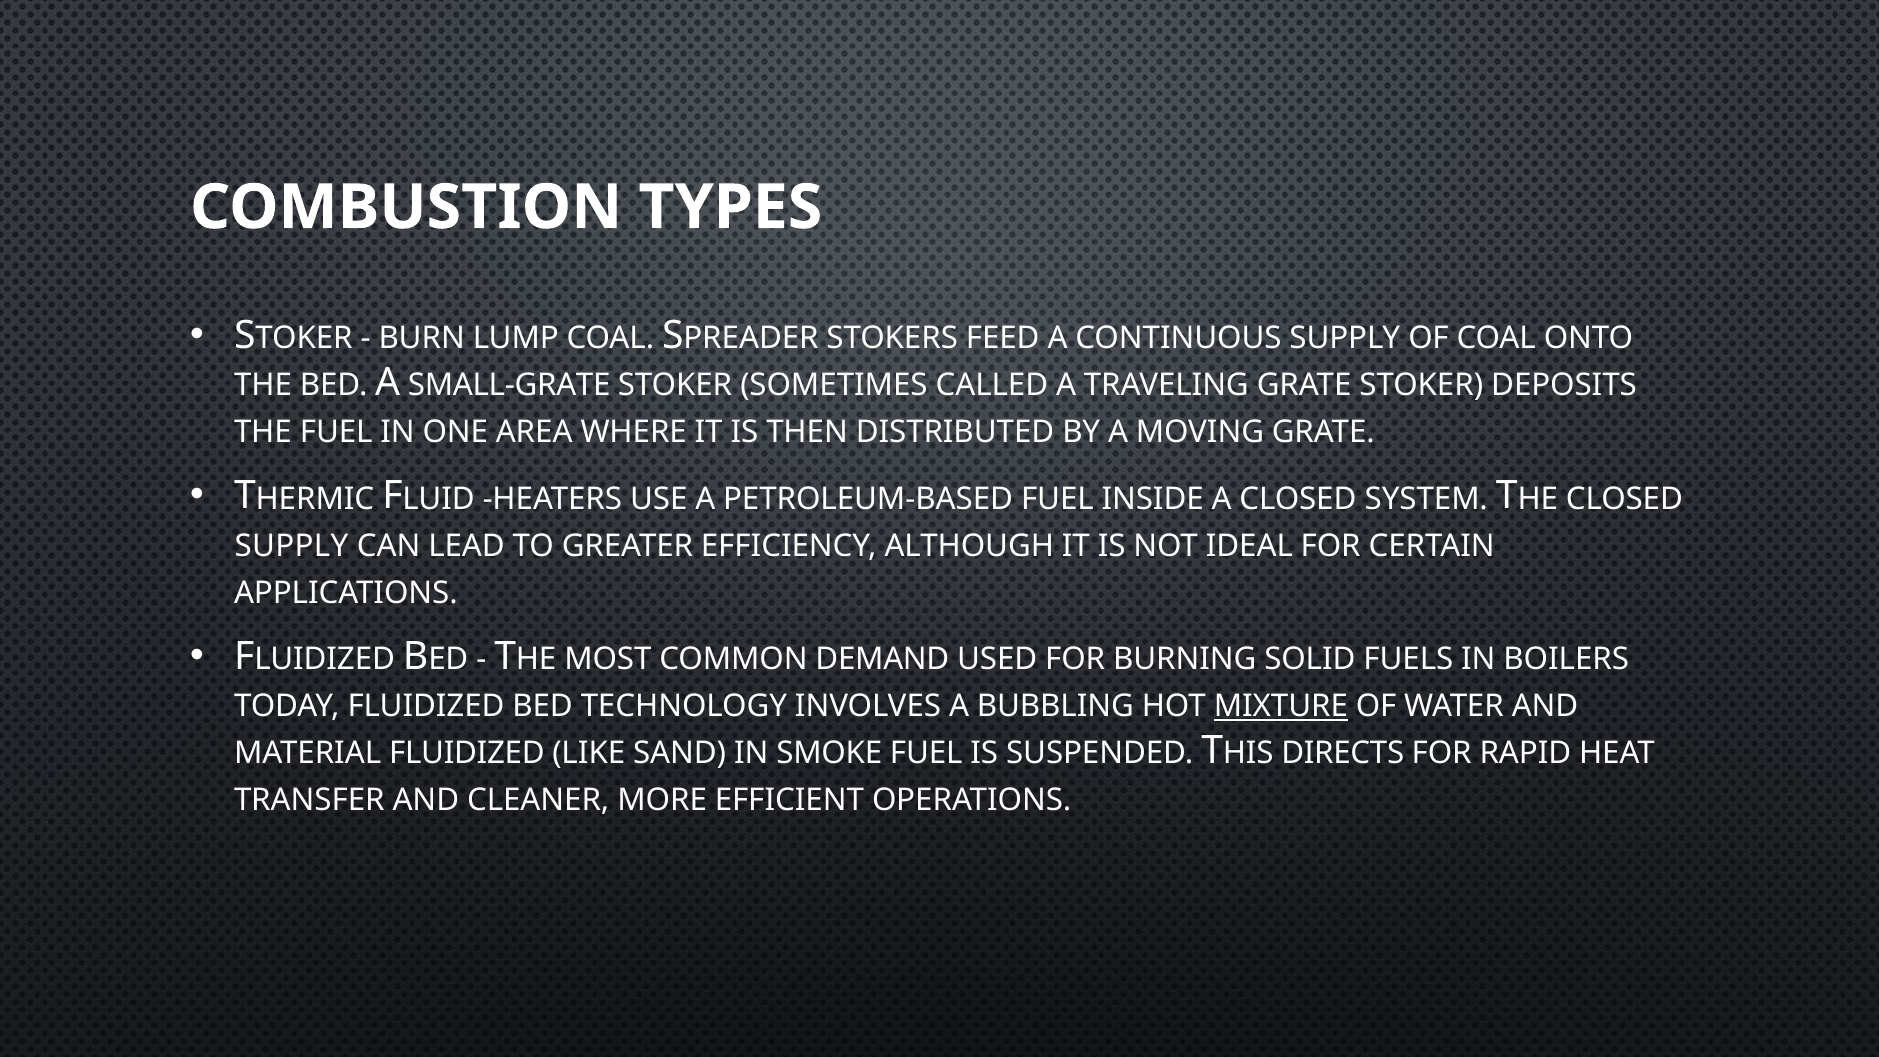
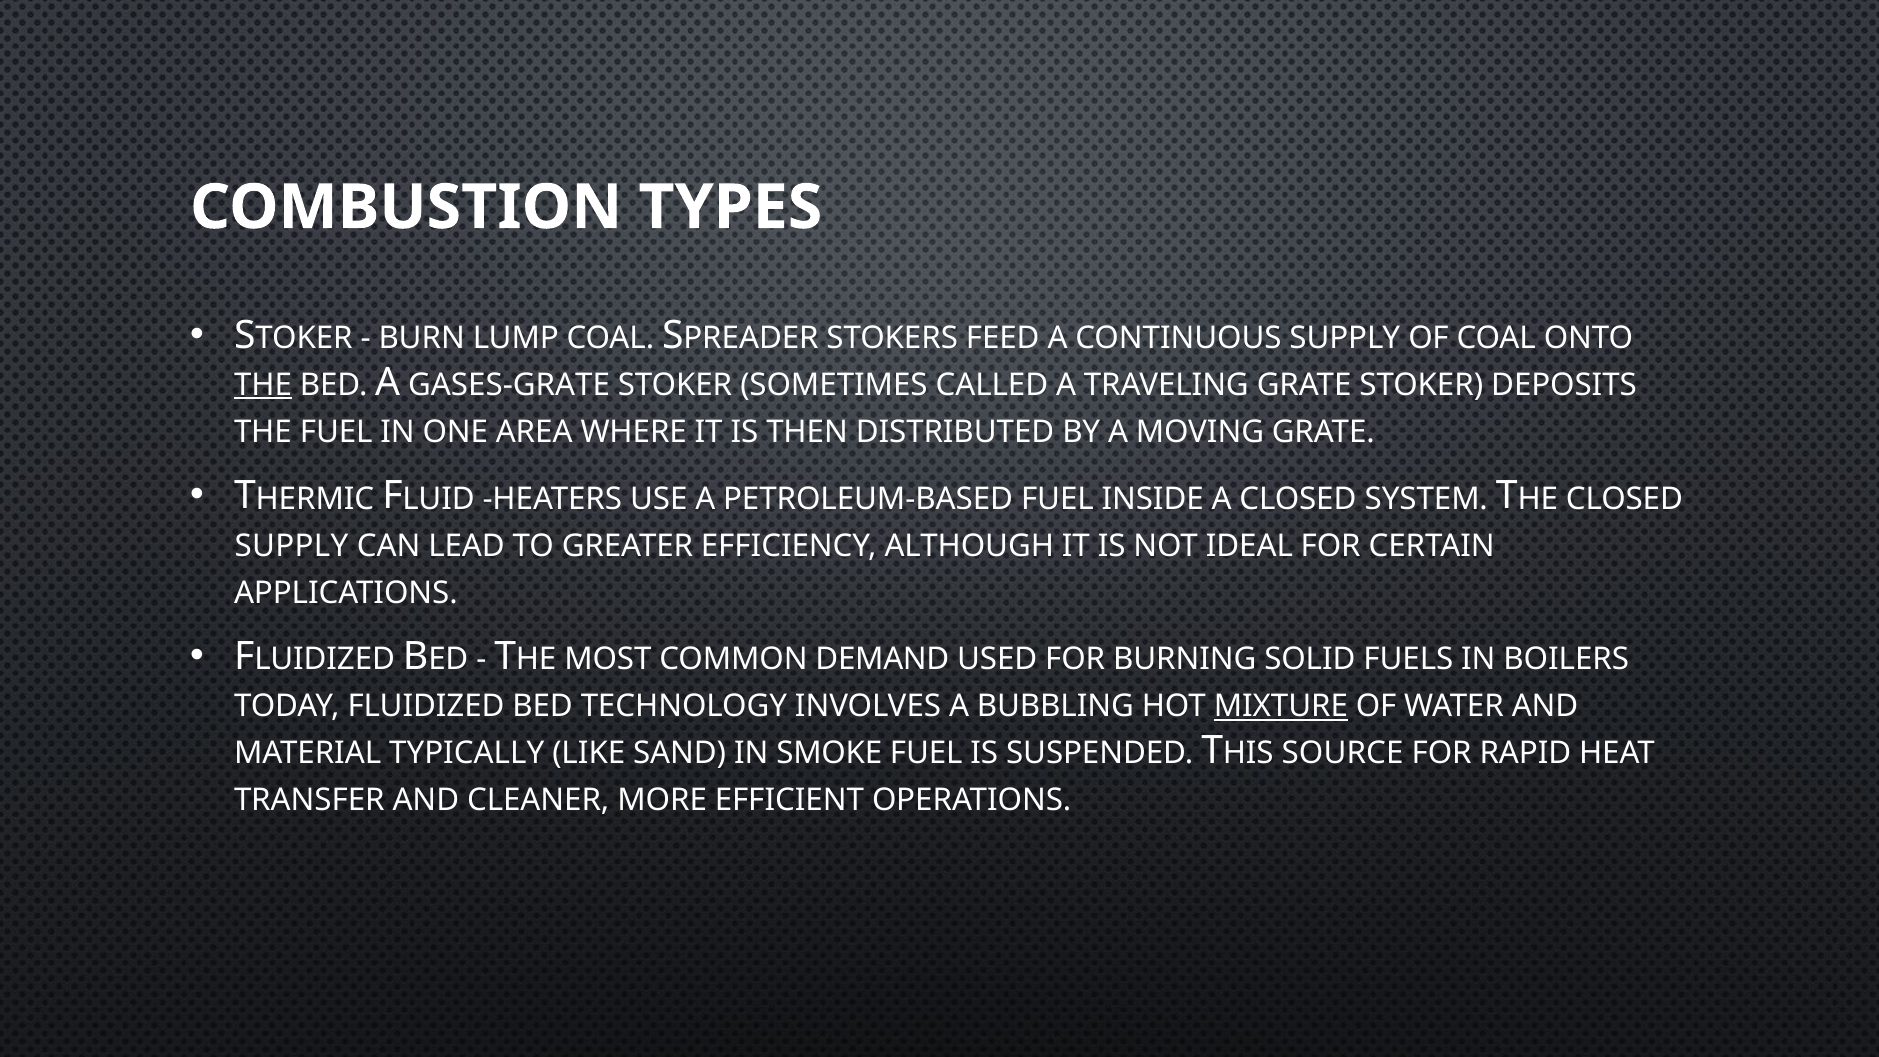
THE at (263, 385) underline: none -> present
SMALL-GRATE: SMALL-GRATE -> GASES-GRATE
MATERIAL FLUIDIZED: FLUIDIZED -> TYPICALLY
DIRECTS: DIRECTS -> SOURCE
